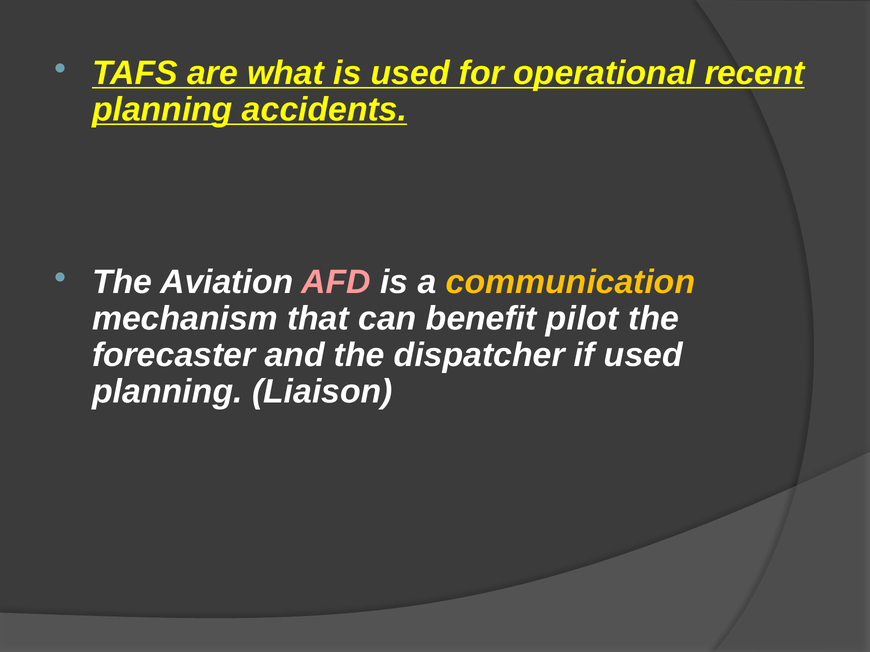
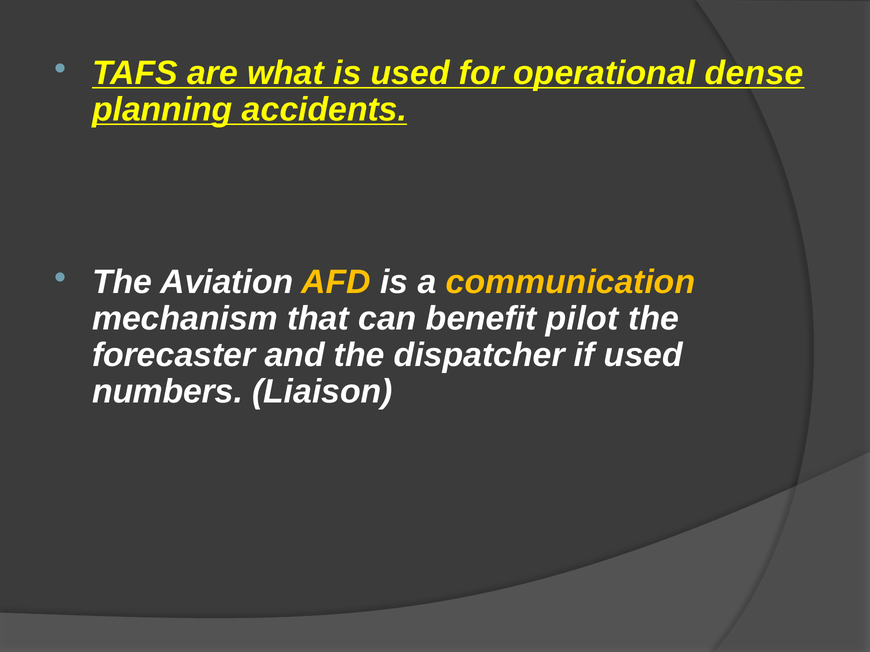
recent: recent -> dense
AFD colour: pink -> yellow
planning at (167, 392): planning -> numbers
